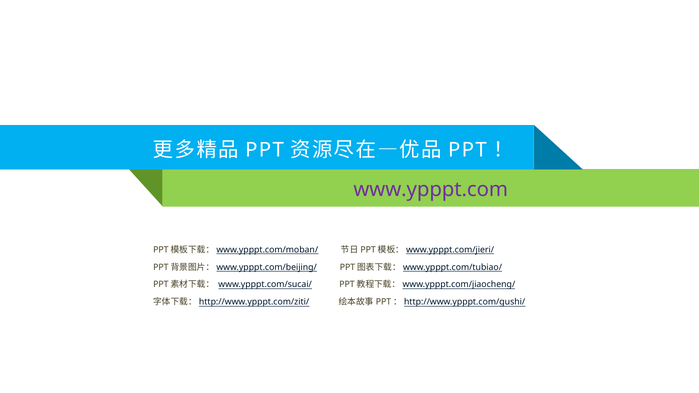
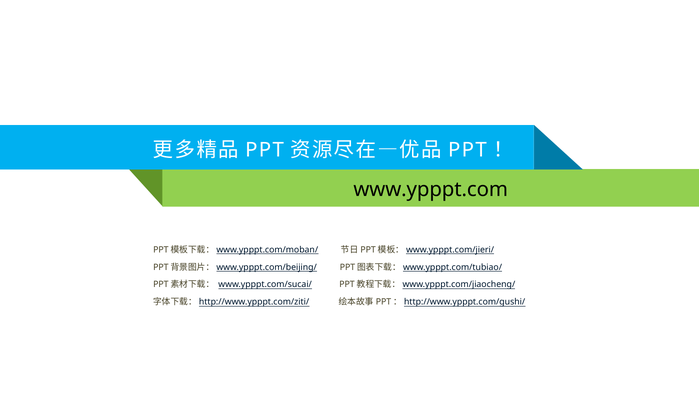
www.ypppt.com colour: purple -> black
